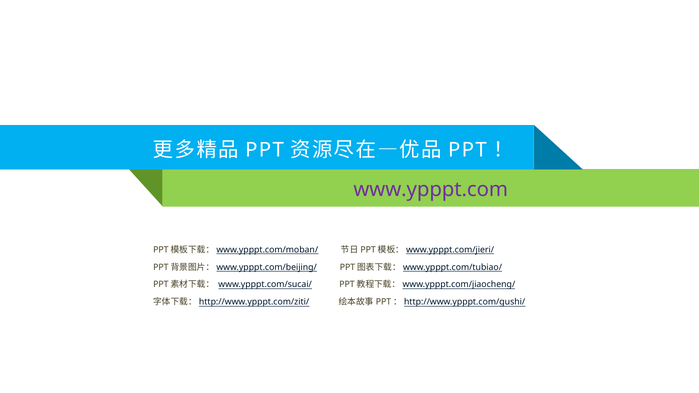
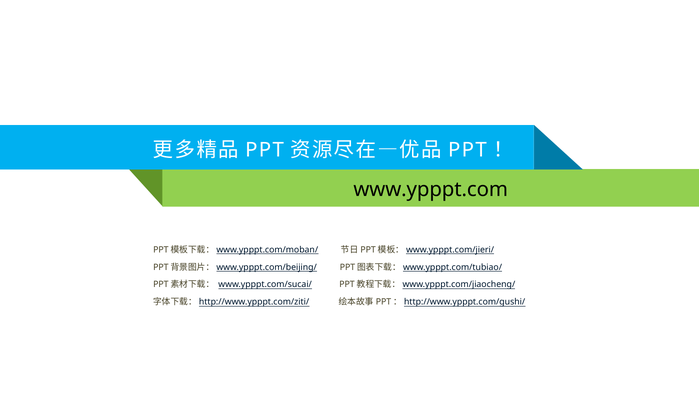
www.ypppt.com colour: purple -> black
